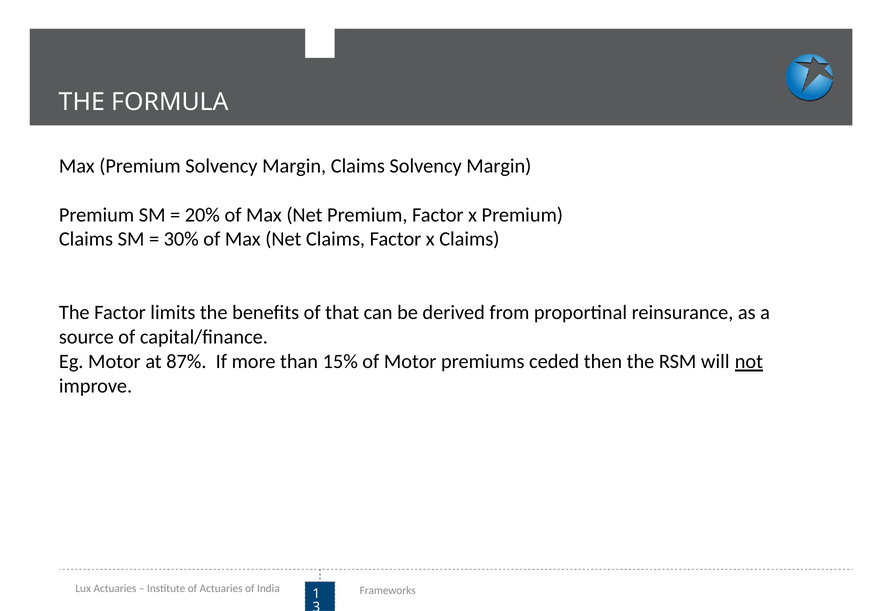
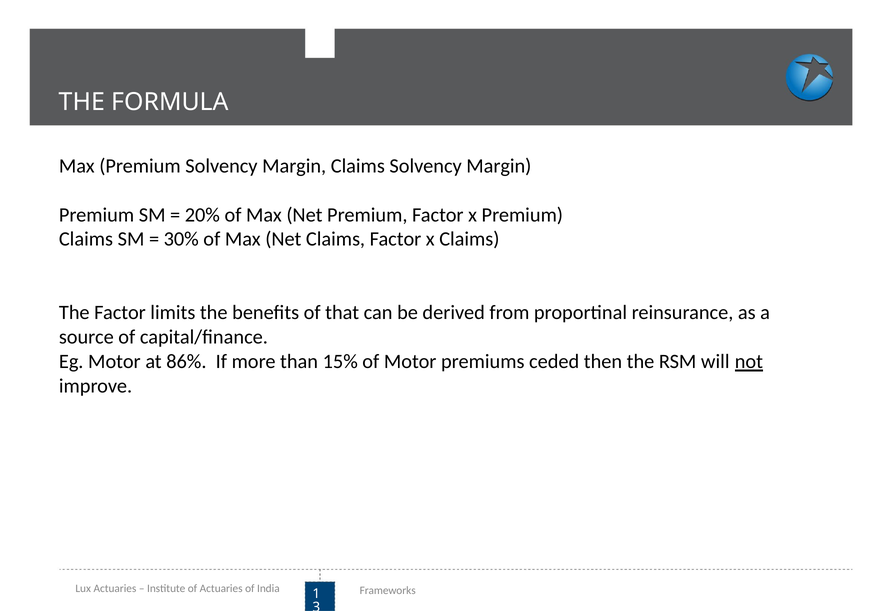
87%: 87% -> 86%
